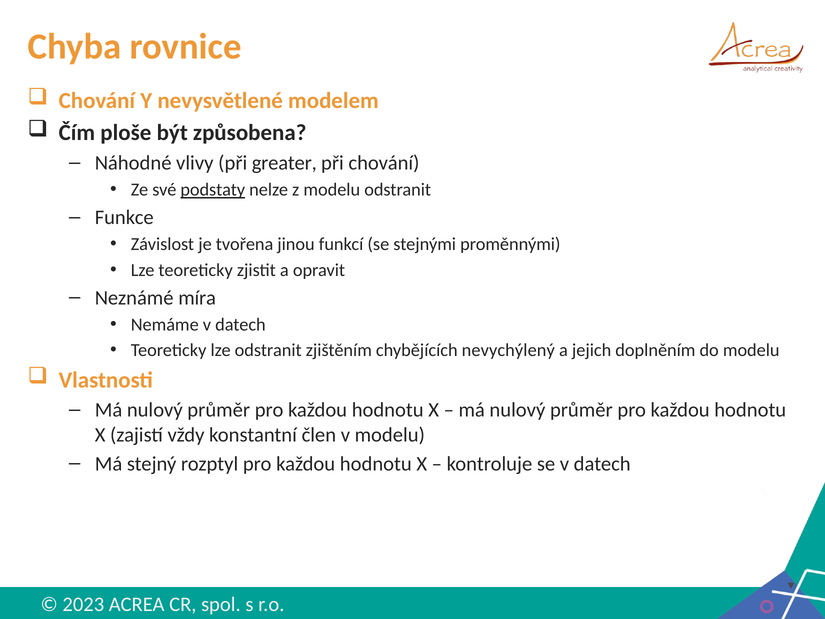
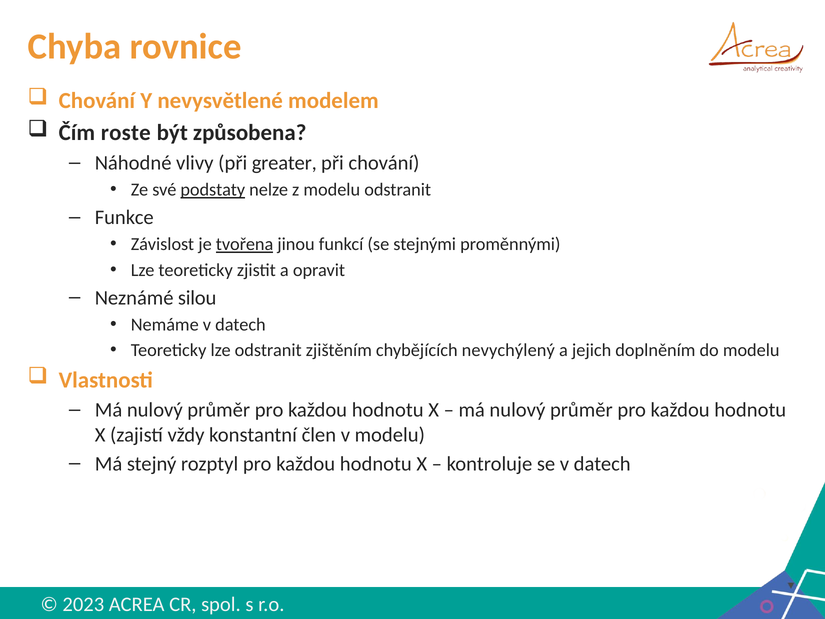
ploše: ploše -> roste
tvořena underline: none -> present
míra: míra -> silou
